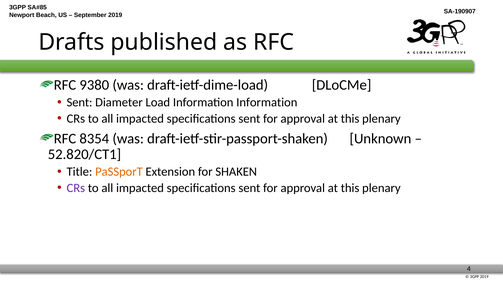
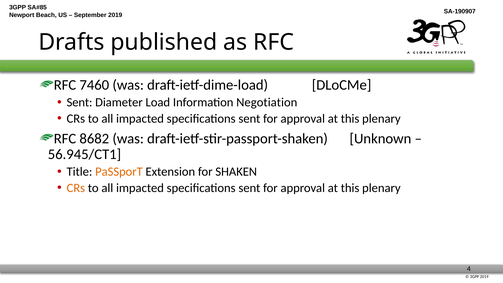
9380: 9380 -> 7460
Information Information: Information -> Negotiation
8354: 8354 -> 8682
52.820/CT1: 52.820/CT1 -> 56.945/CT1
CRs at (76, 188) colour: purple -> orange
